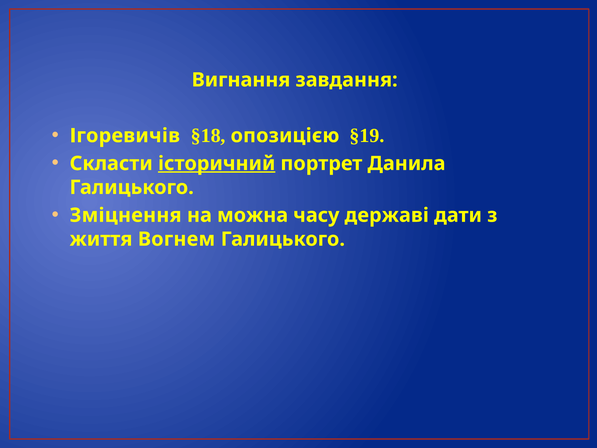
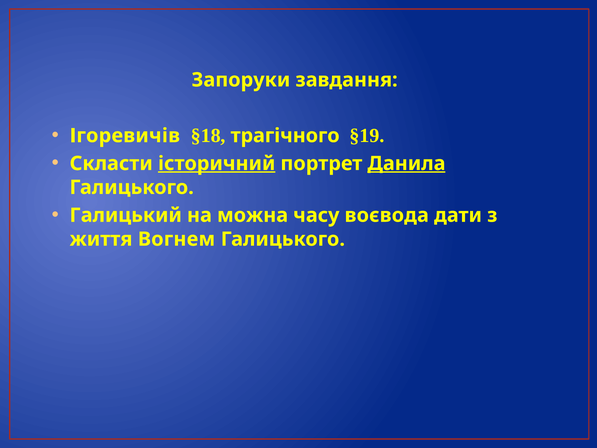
Вигнання: Вигнання -> Запоруки
опозицією: опозицією -> трагічного
Данила underline: none -> present
Зміцнення: Зміцнення -> Галицький
державі: державі -> воєвода
